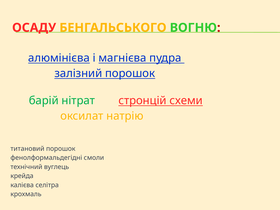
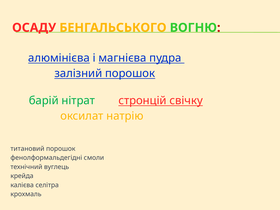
схеми: схеми -> свічку
